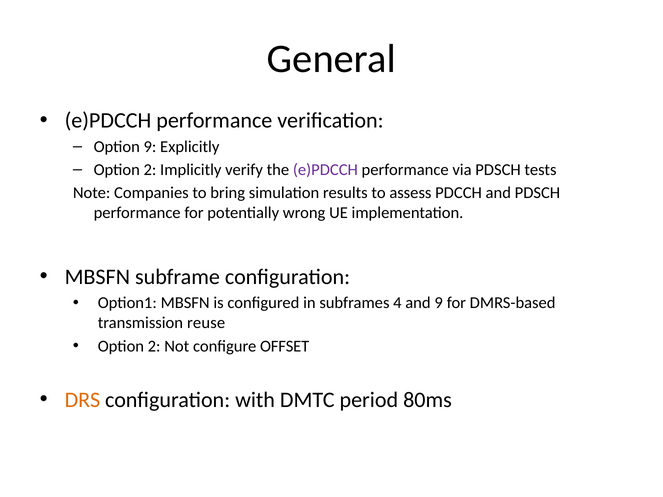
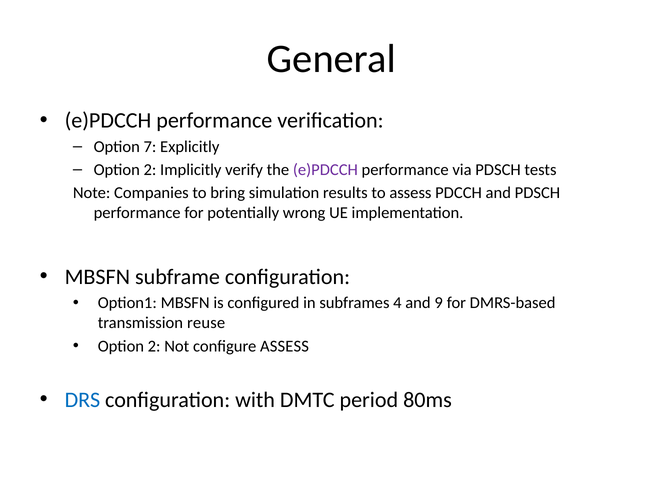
Option 9: 9 -> 7
configure OFFSET: OFFSET -> ASSESS
DRS colour: orange -> blue
